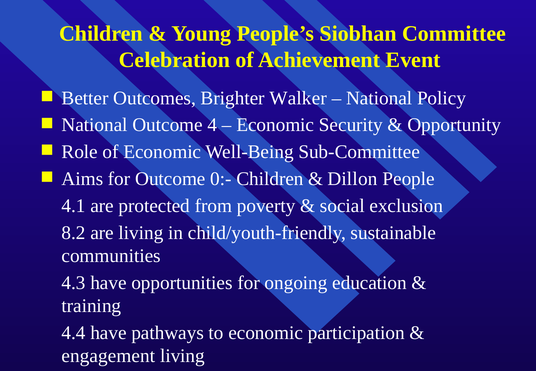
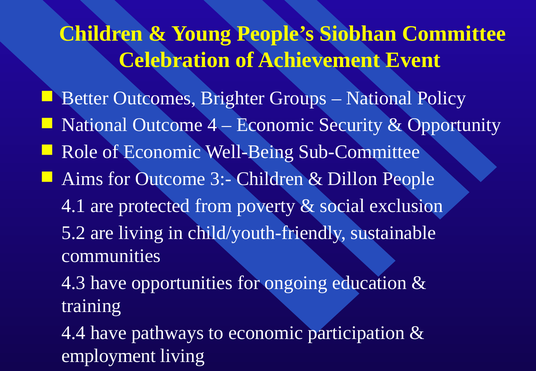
Walker: Walker -> Groups
0:-: 0:- -> 3:-
8.2: 8.2 -> 5.2
engagement: engagement -> employment
